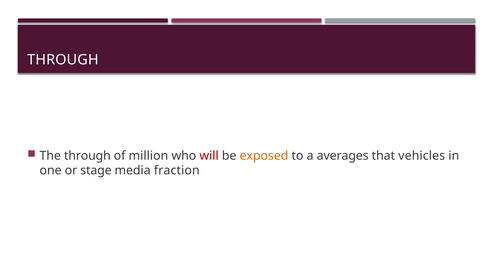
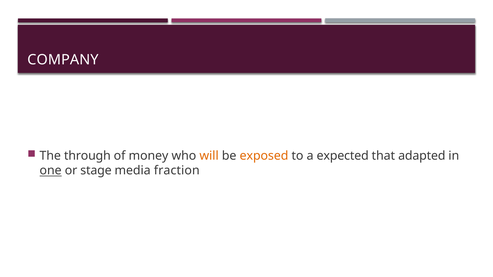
THROUGH at (63, 60): THROUGH -> COMPANY
million: million -> money
will colour: red -> orange
averages: averages -> expected
vehicles: vehicles -> adapted
one underline: none -> present
